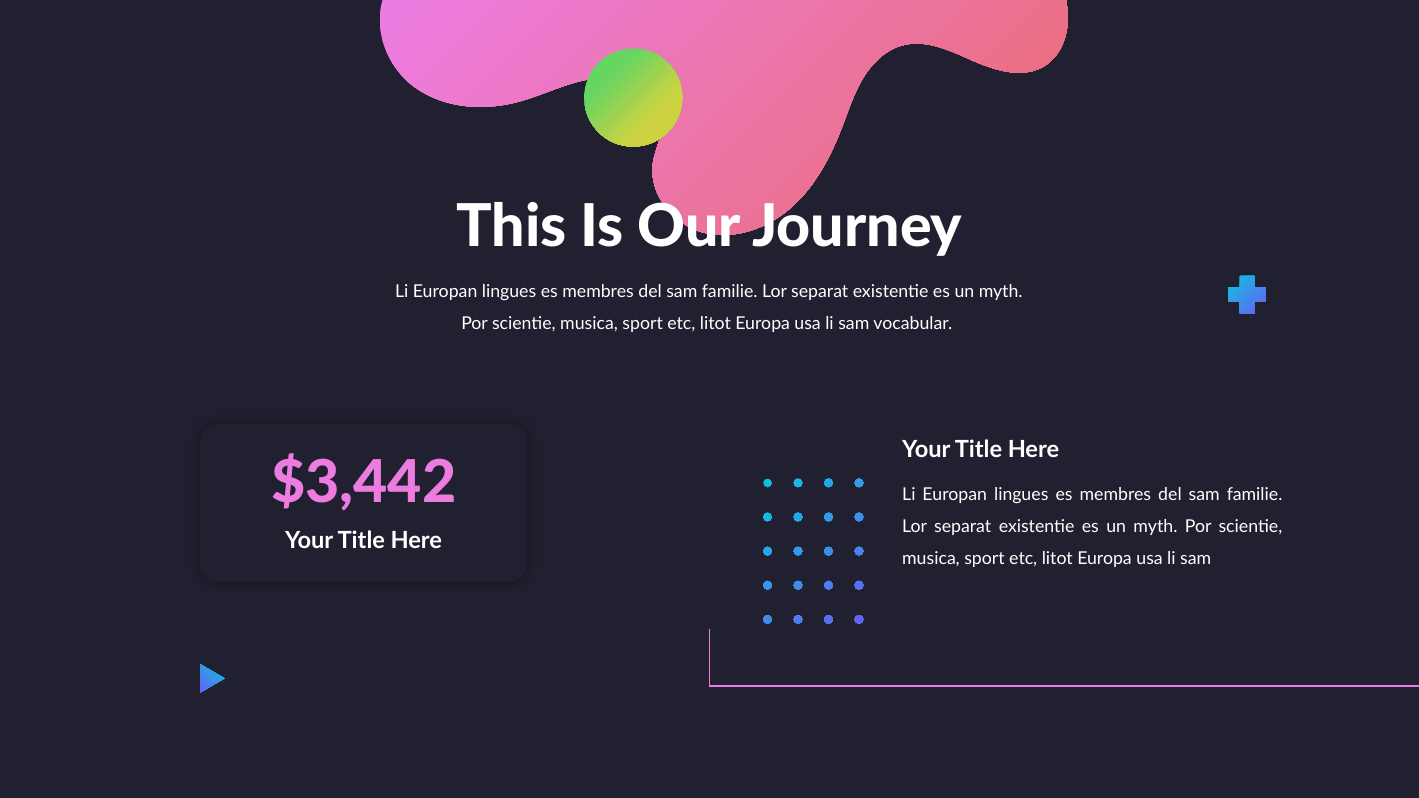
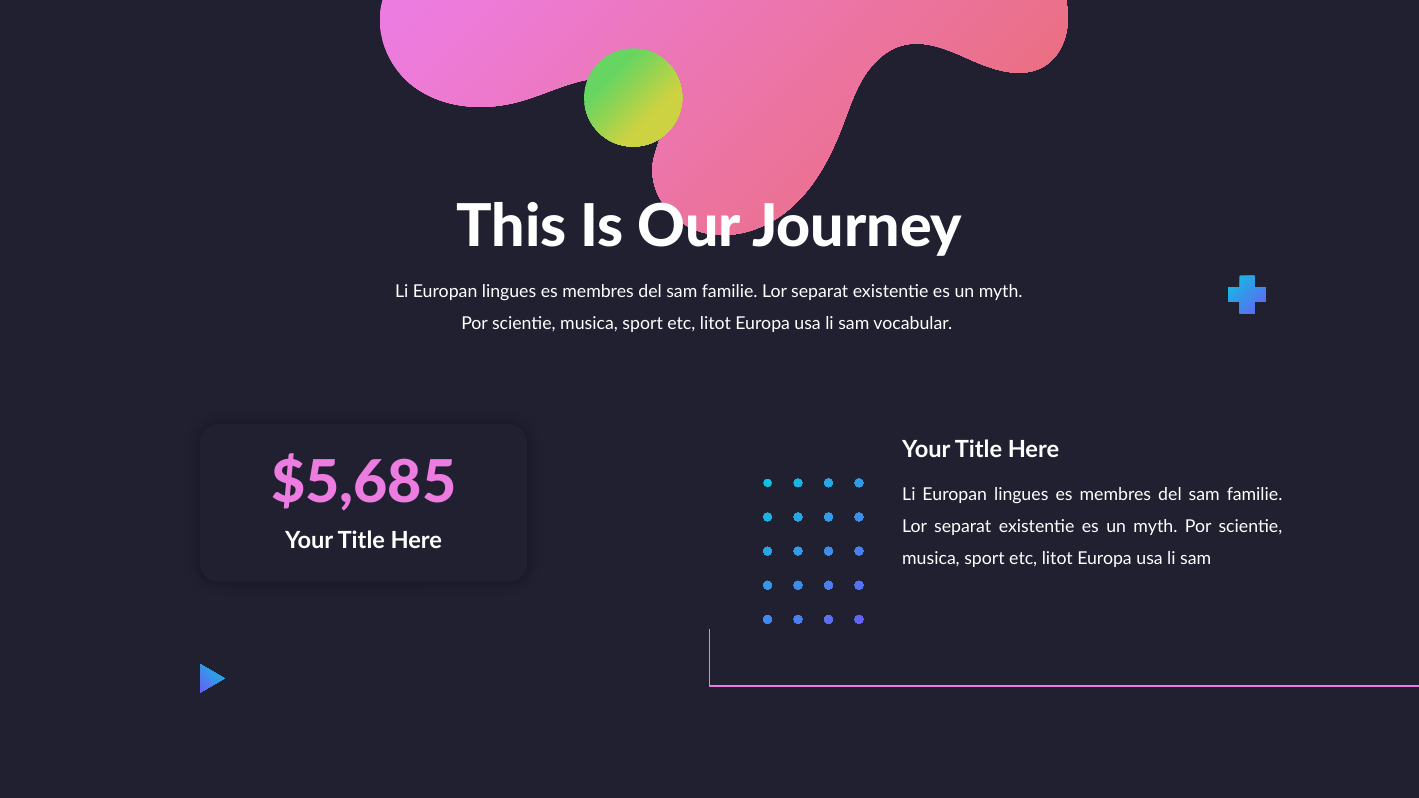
$3,442: $3,442 -> $5,685
